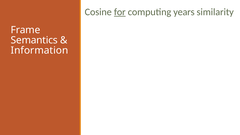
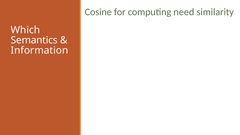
for underline: present -> none
years: years -> need
Frame: Frame -> Which
